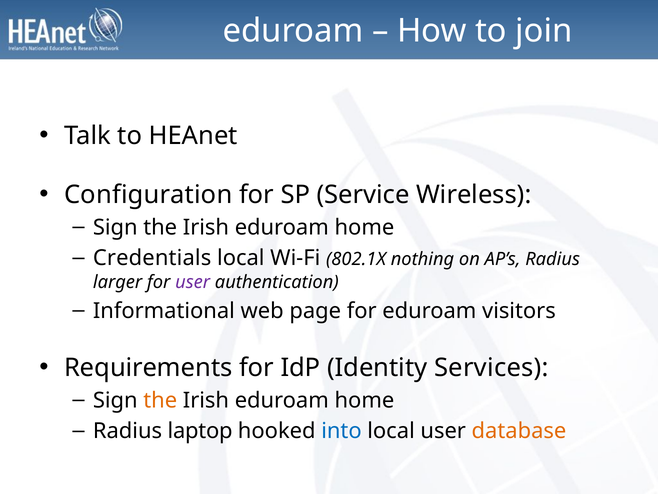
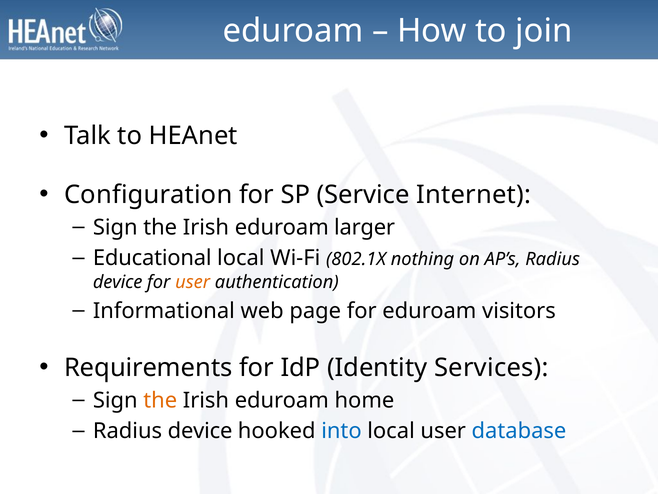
Wireless: Wireless -> Internet
home at (364, 227): home -> larger
Credentials: Credentials -> Educational
larger at (118, 282): larger -> device
user at (193, 282) colour: purple -> orange
laptop at (200, 431): laptop -> device
database colour: orange -> blue
